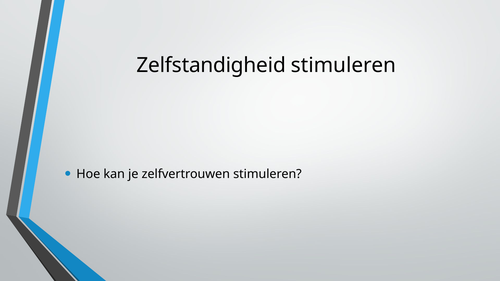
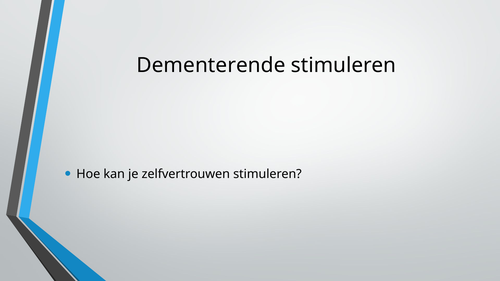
Zelfstandigheid: Zelfstandigheid -> Dementerende
